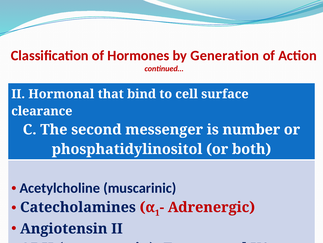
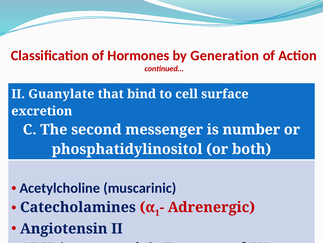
Hormonal: Hormonal -> Guanylate
clearance: clearance -> excretion
